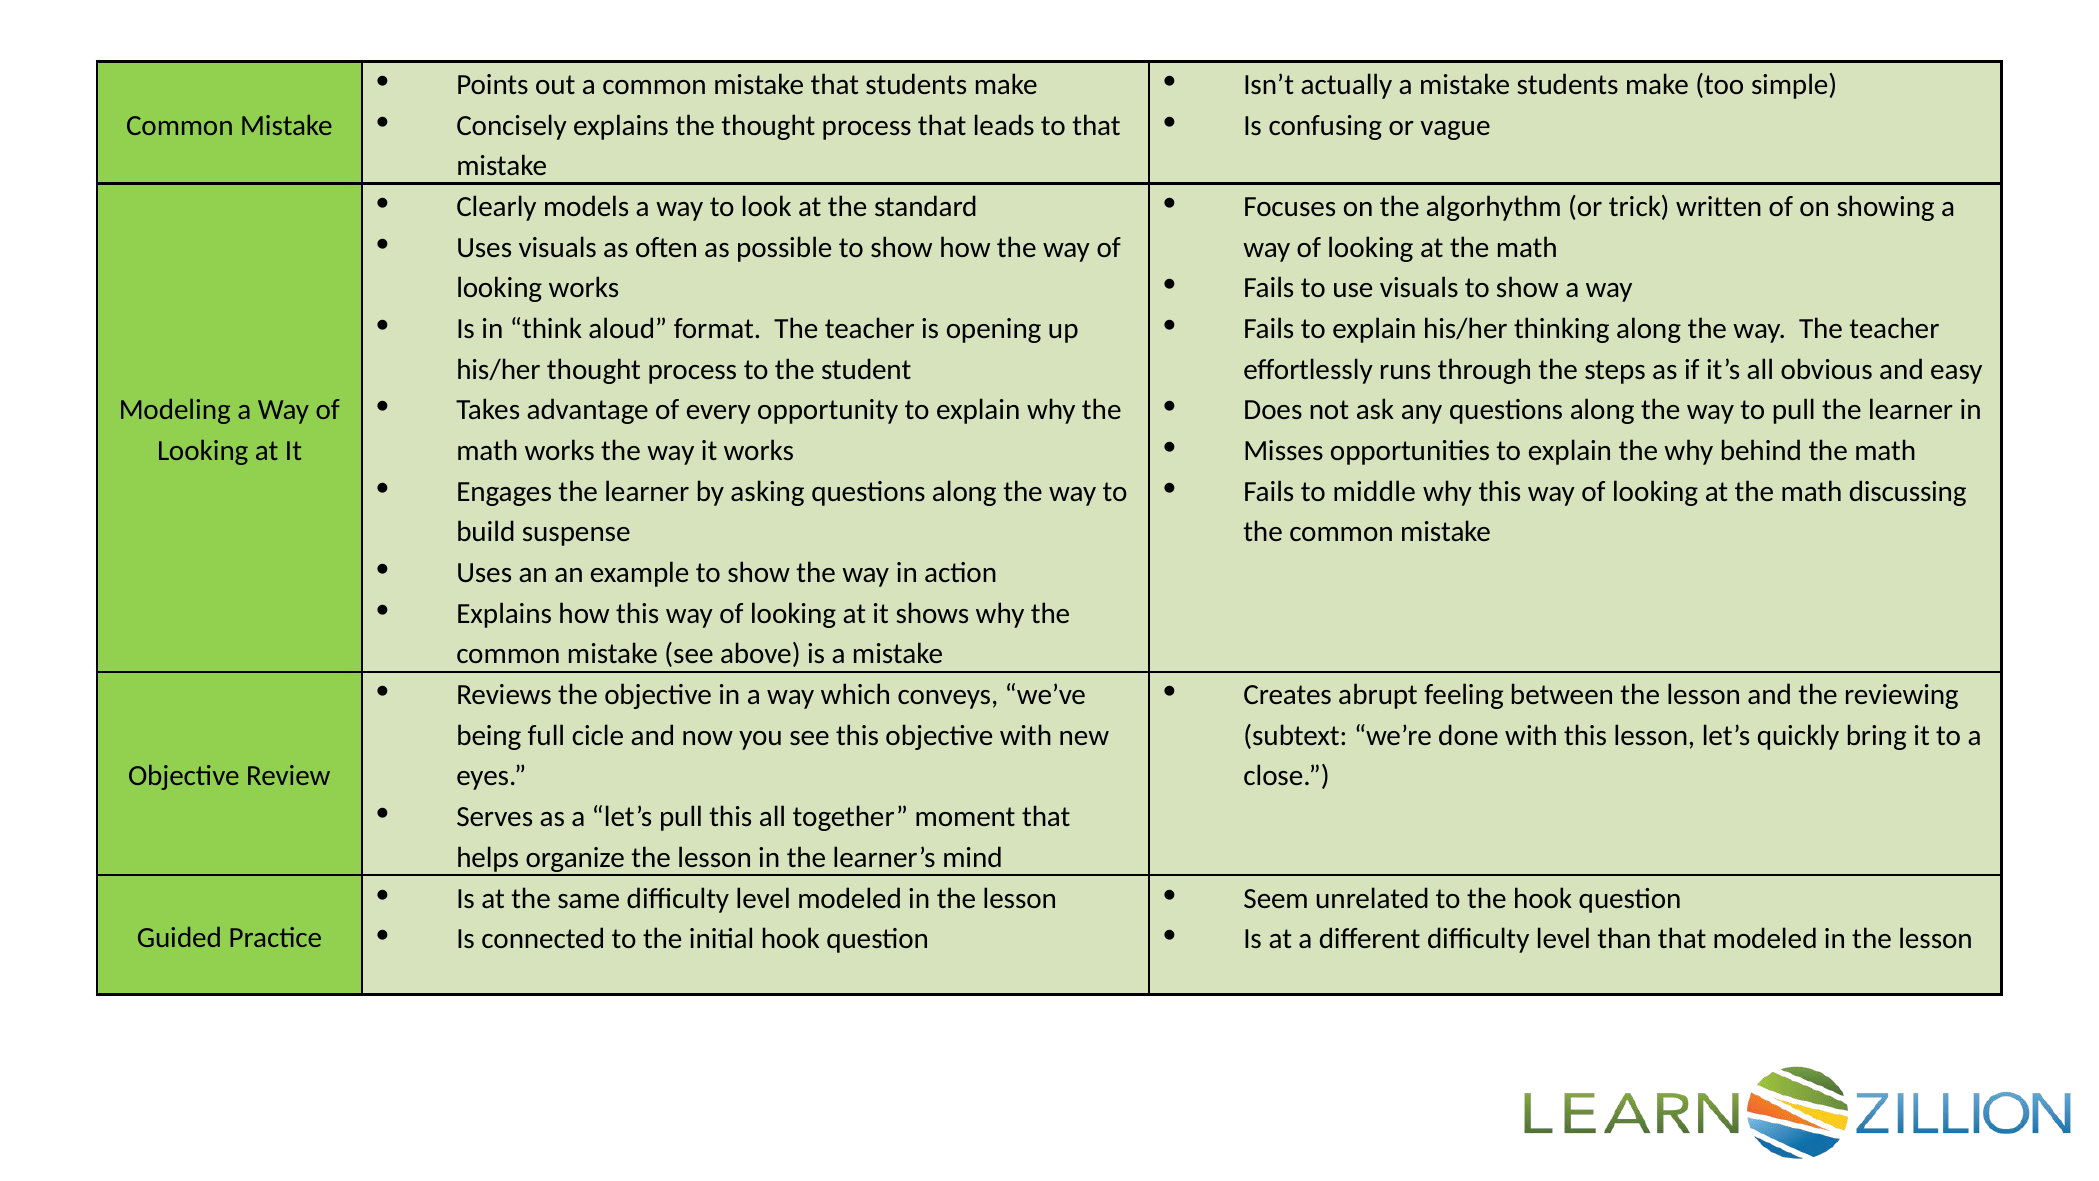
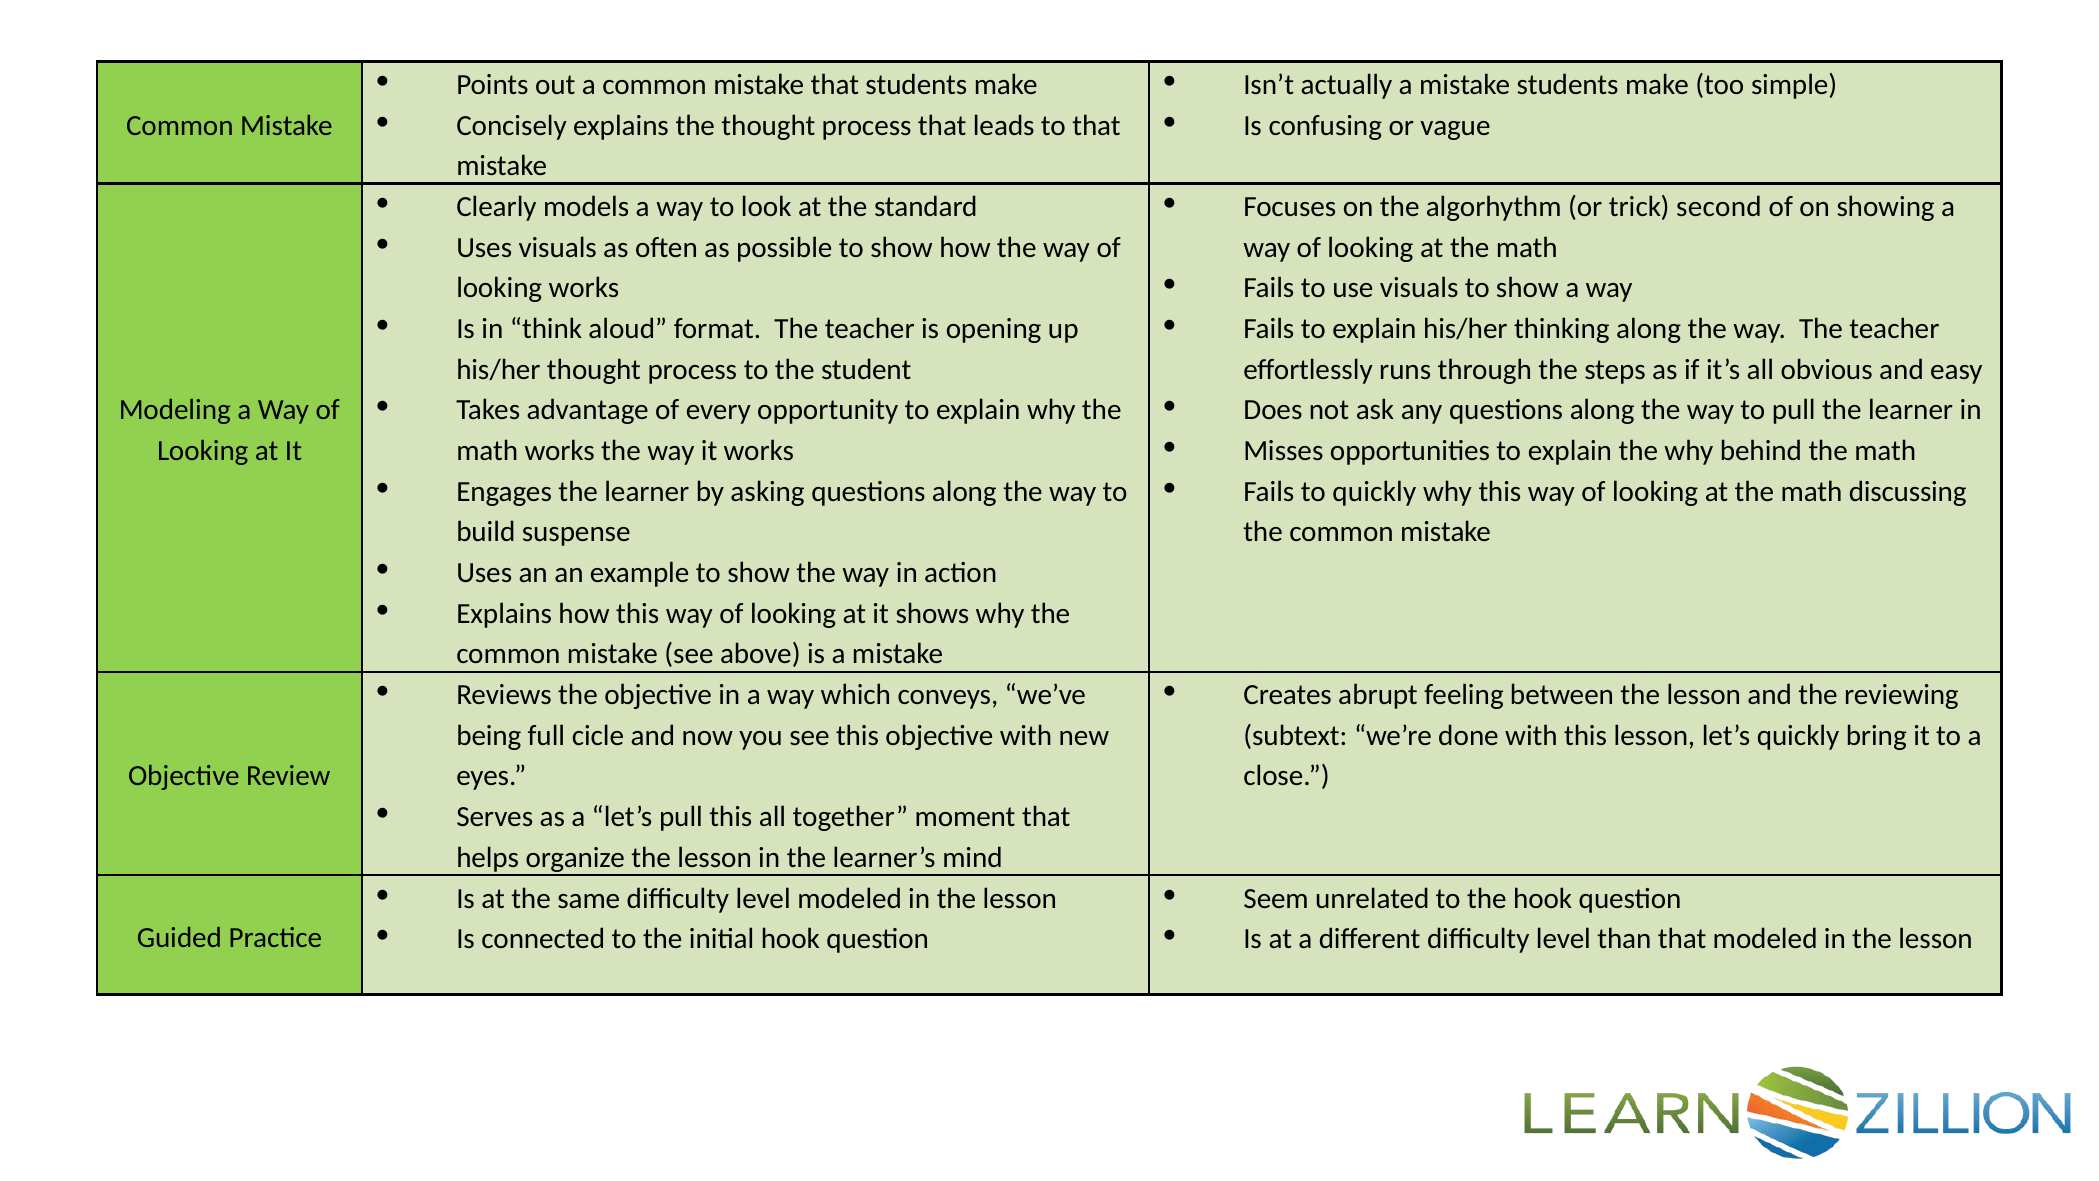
written: written -> second
to middle: middle -> quickly
